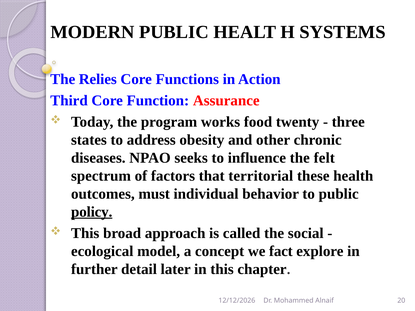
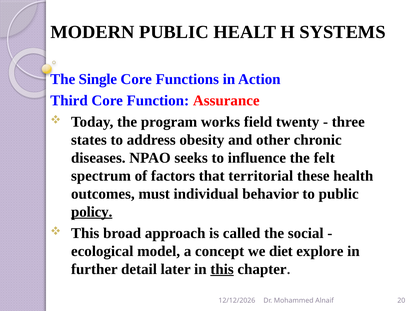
Relies: Relies -> Single
food: food -> field
fact: fact -> diet
this at (222, 269) underline: none -> present
